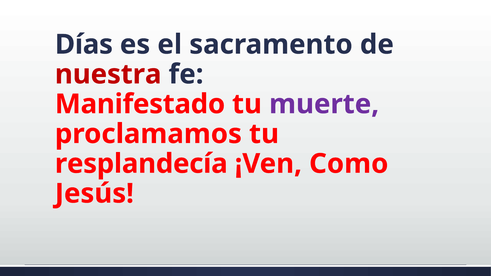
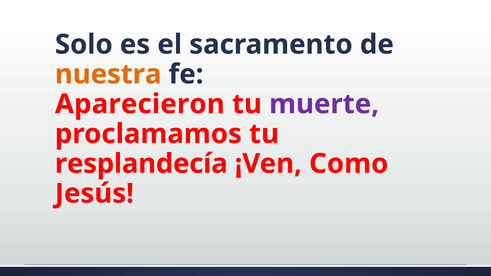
Días: Días -> Solo
nuestra colour: red -> orange
Manifestado: Manifestado -> Aparecieron
